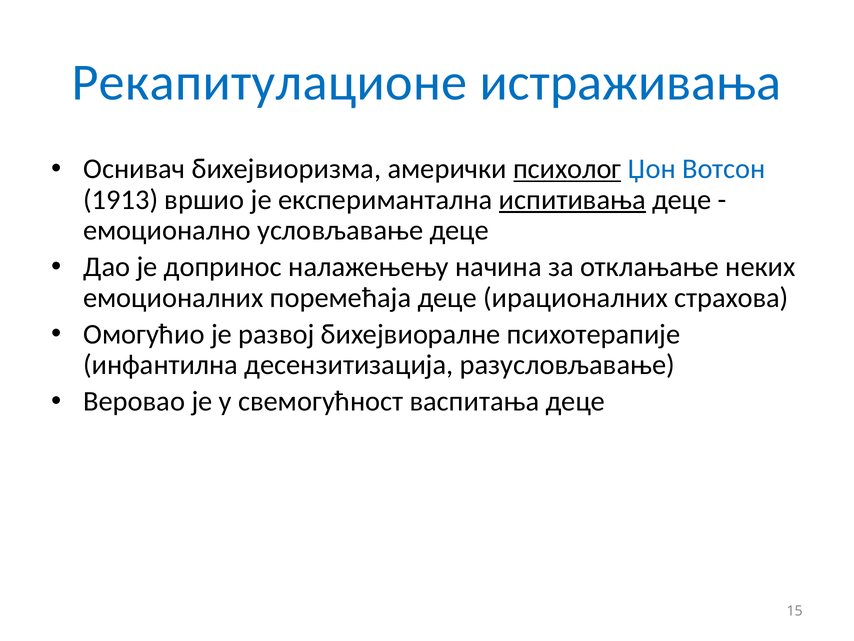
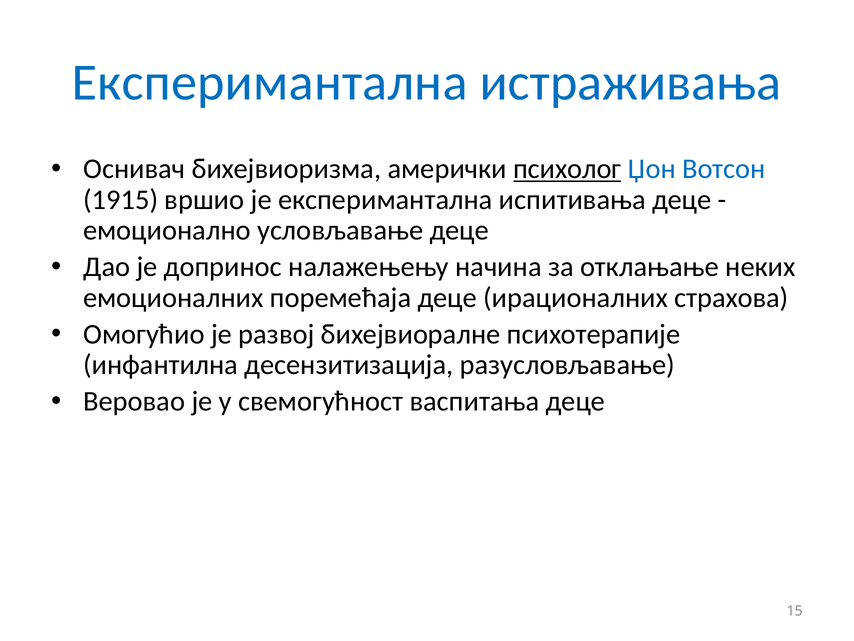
Рекапитулационе at (270, 83): Рекапитулационе -> Експеримантална
1913: 1913 -> 1915
испитивања underline: present -> none
